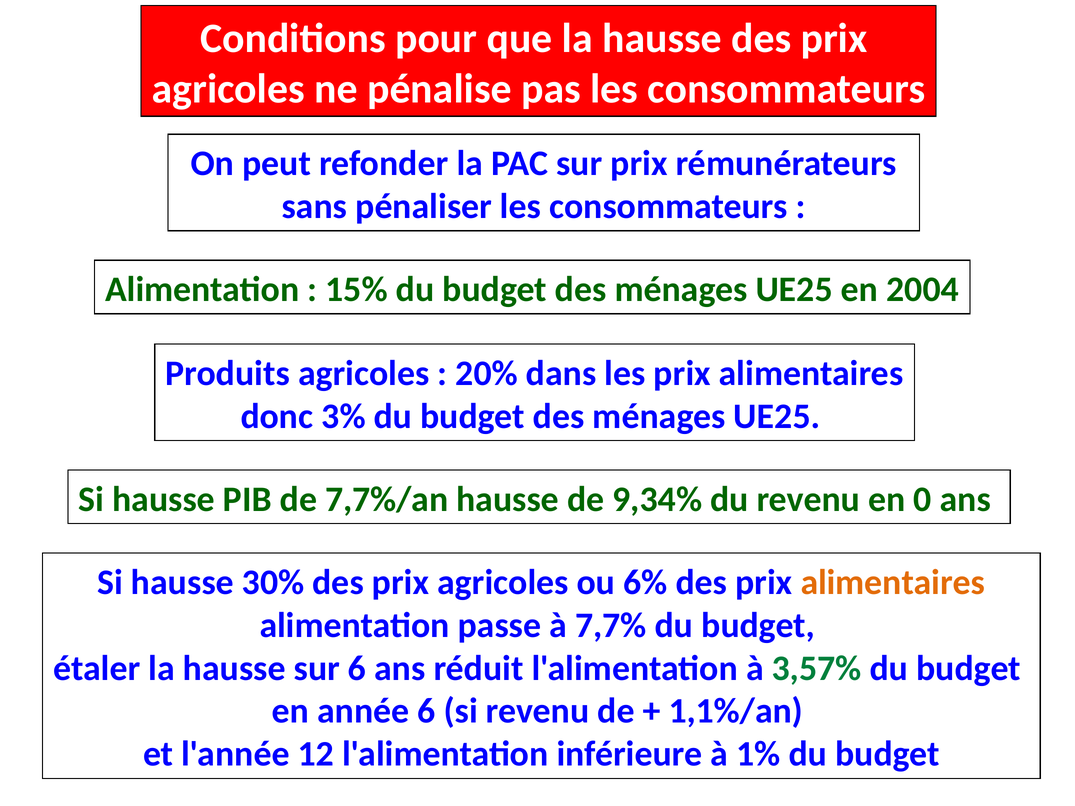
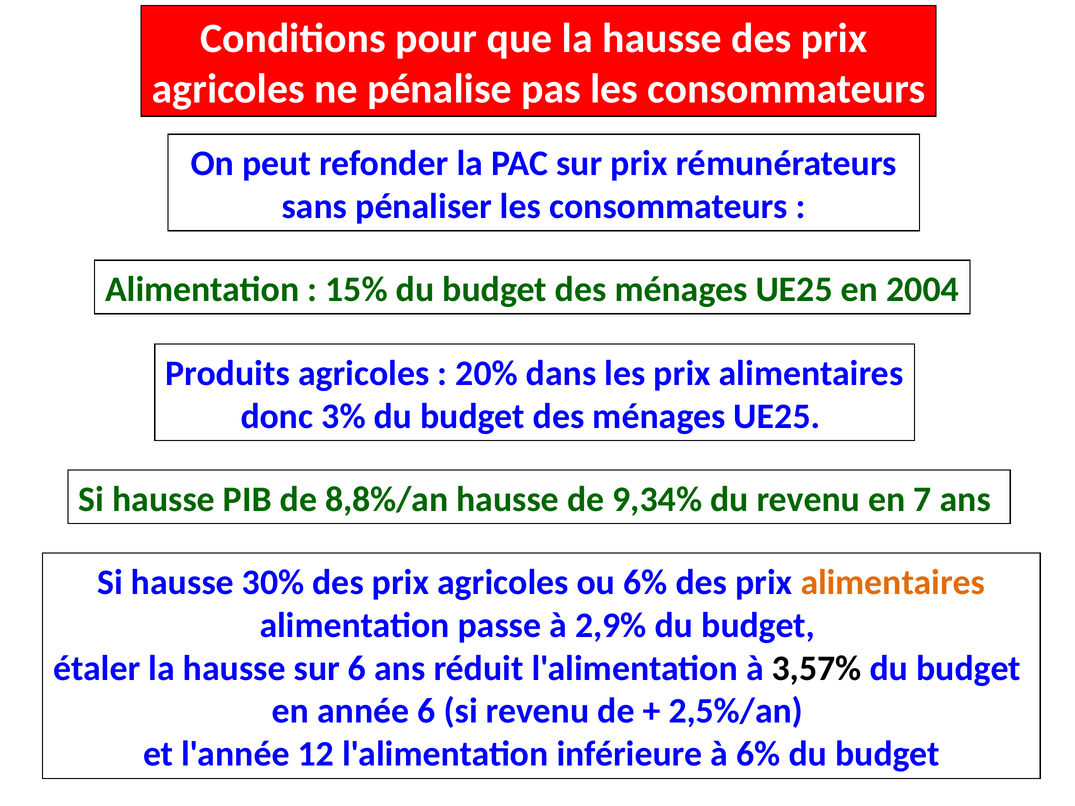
7,7%/an: 7,7%/an -> 8,8%/an
0: 0 -> 7
7,7%: 7,7% -> 2,9%
3,57% colour: green -> black
1,1%/an: 1,1%/an -> 2,5%/an
à 1%: 1% -> 6%
